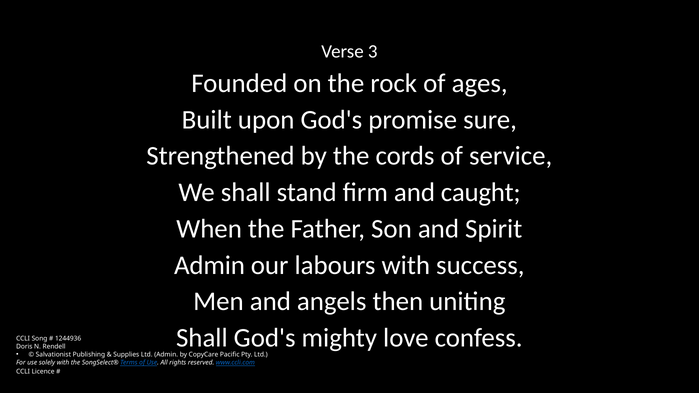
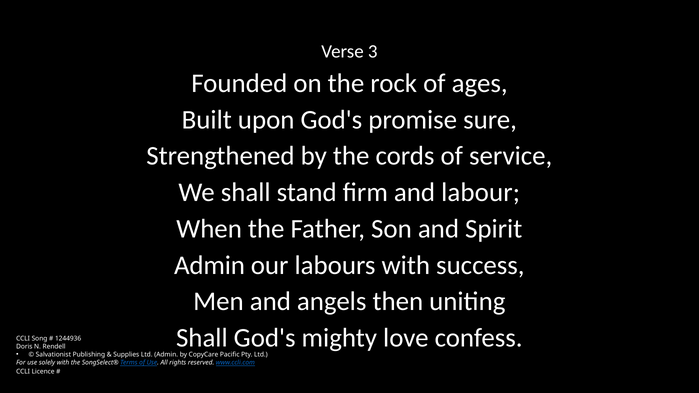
caught: caught -> labour
